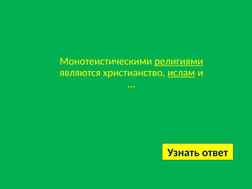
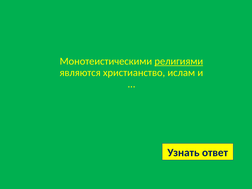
ислам underline: present -> none
